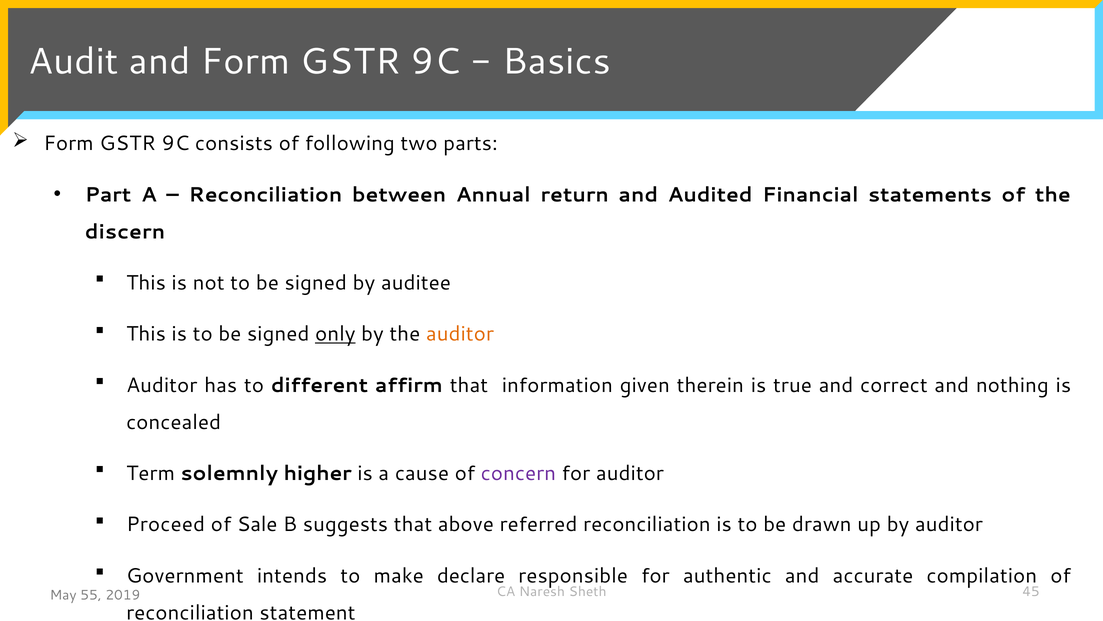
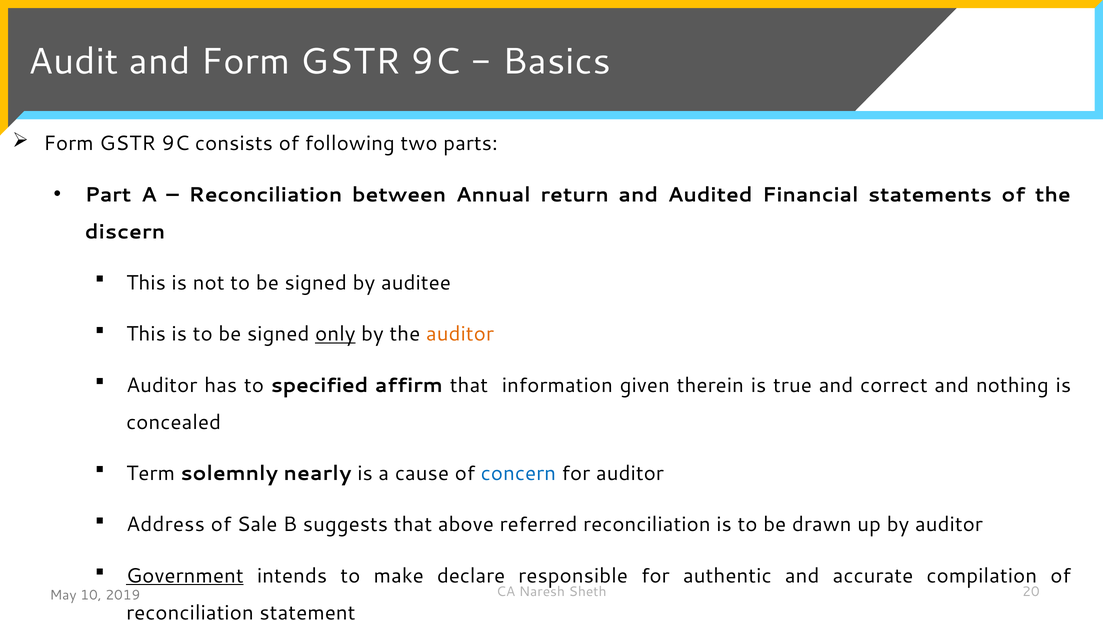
different: different -> specified
higher: higher -> nearly
concern colour: purple -> blue
Proceed: Proceed -> Address
Government underline: none -> present
45: 45 -> 20
55: 55 -> 10
